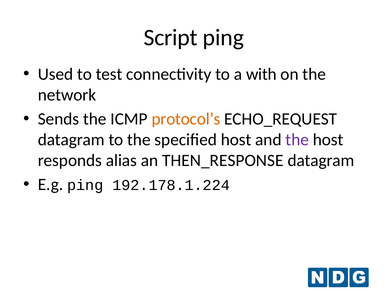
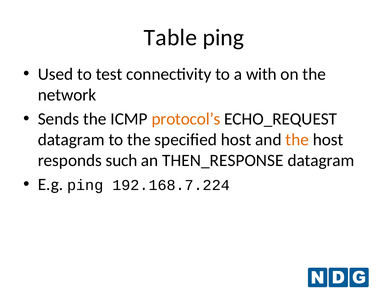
Script: Script -> Table
the at (297, 140) colour: purple -> orange
alias: alias -> such
192.178.1.224: 192.178.1.224 -> 192.168.7.224
